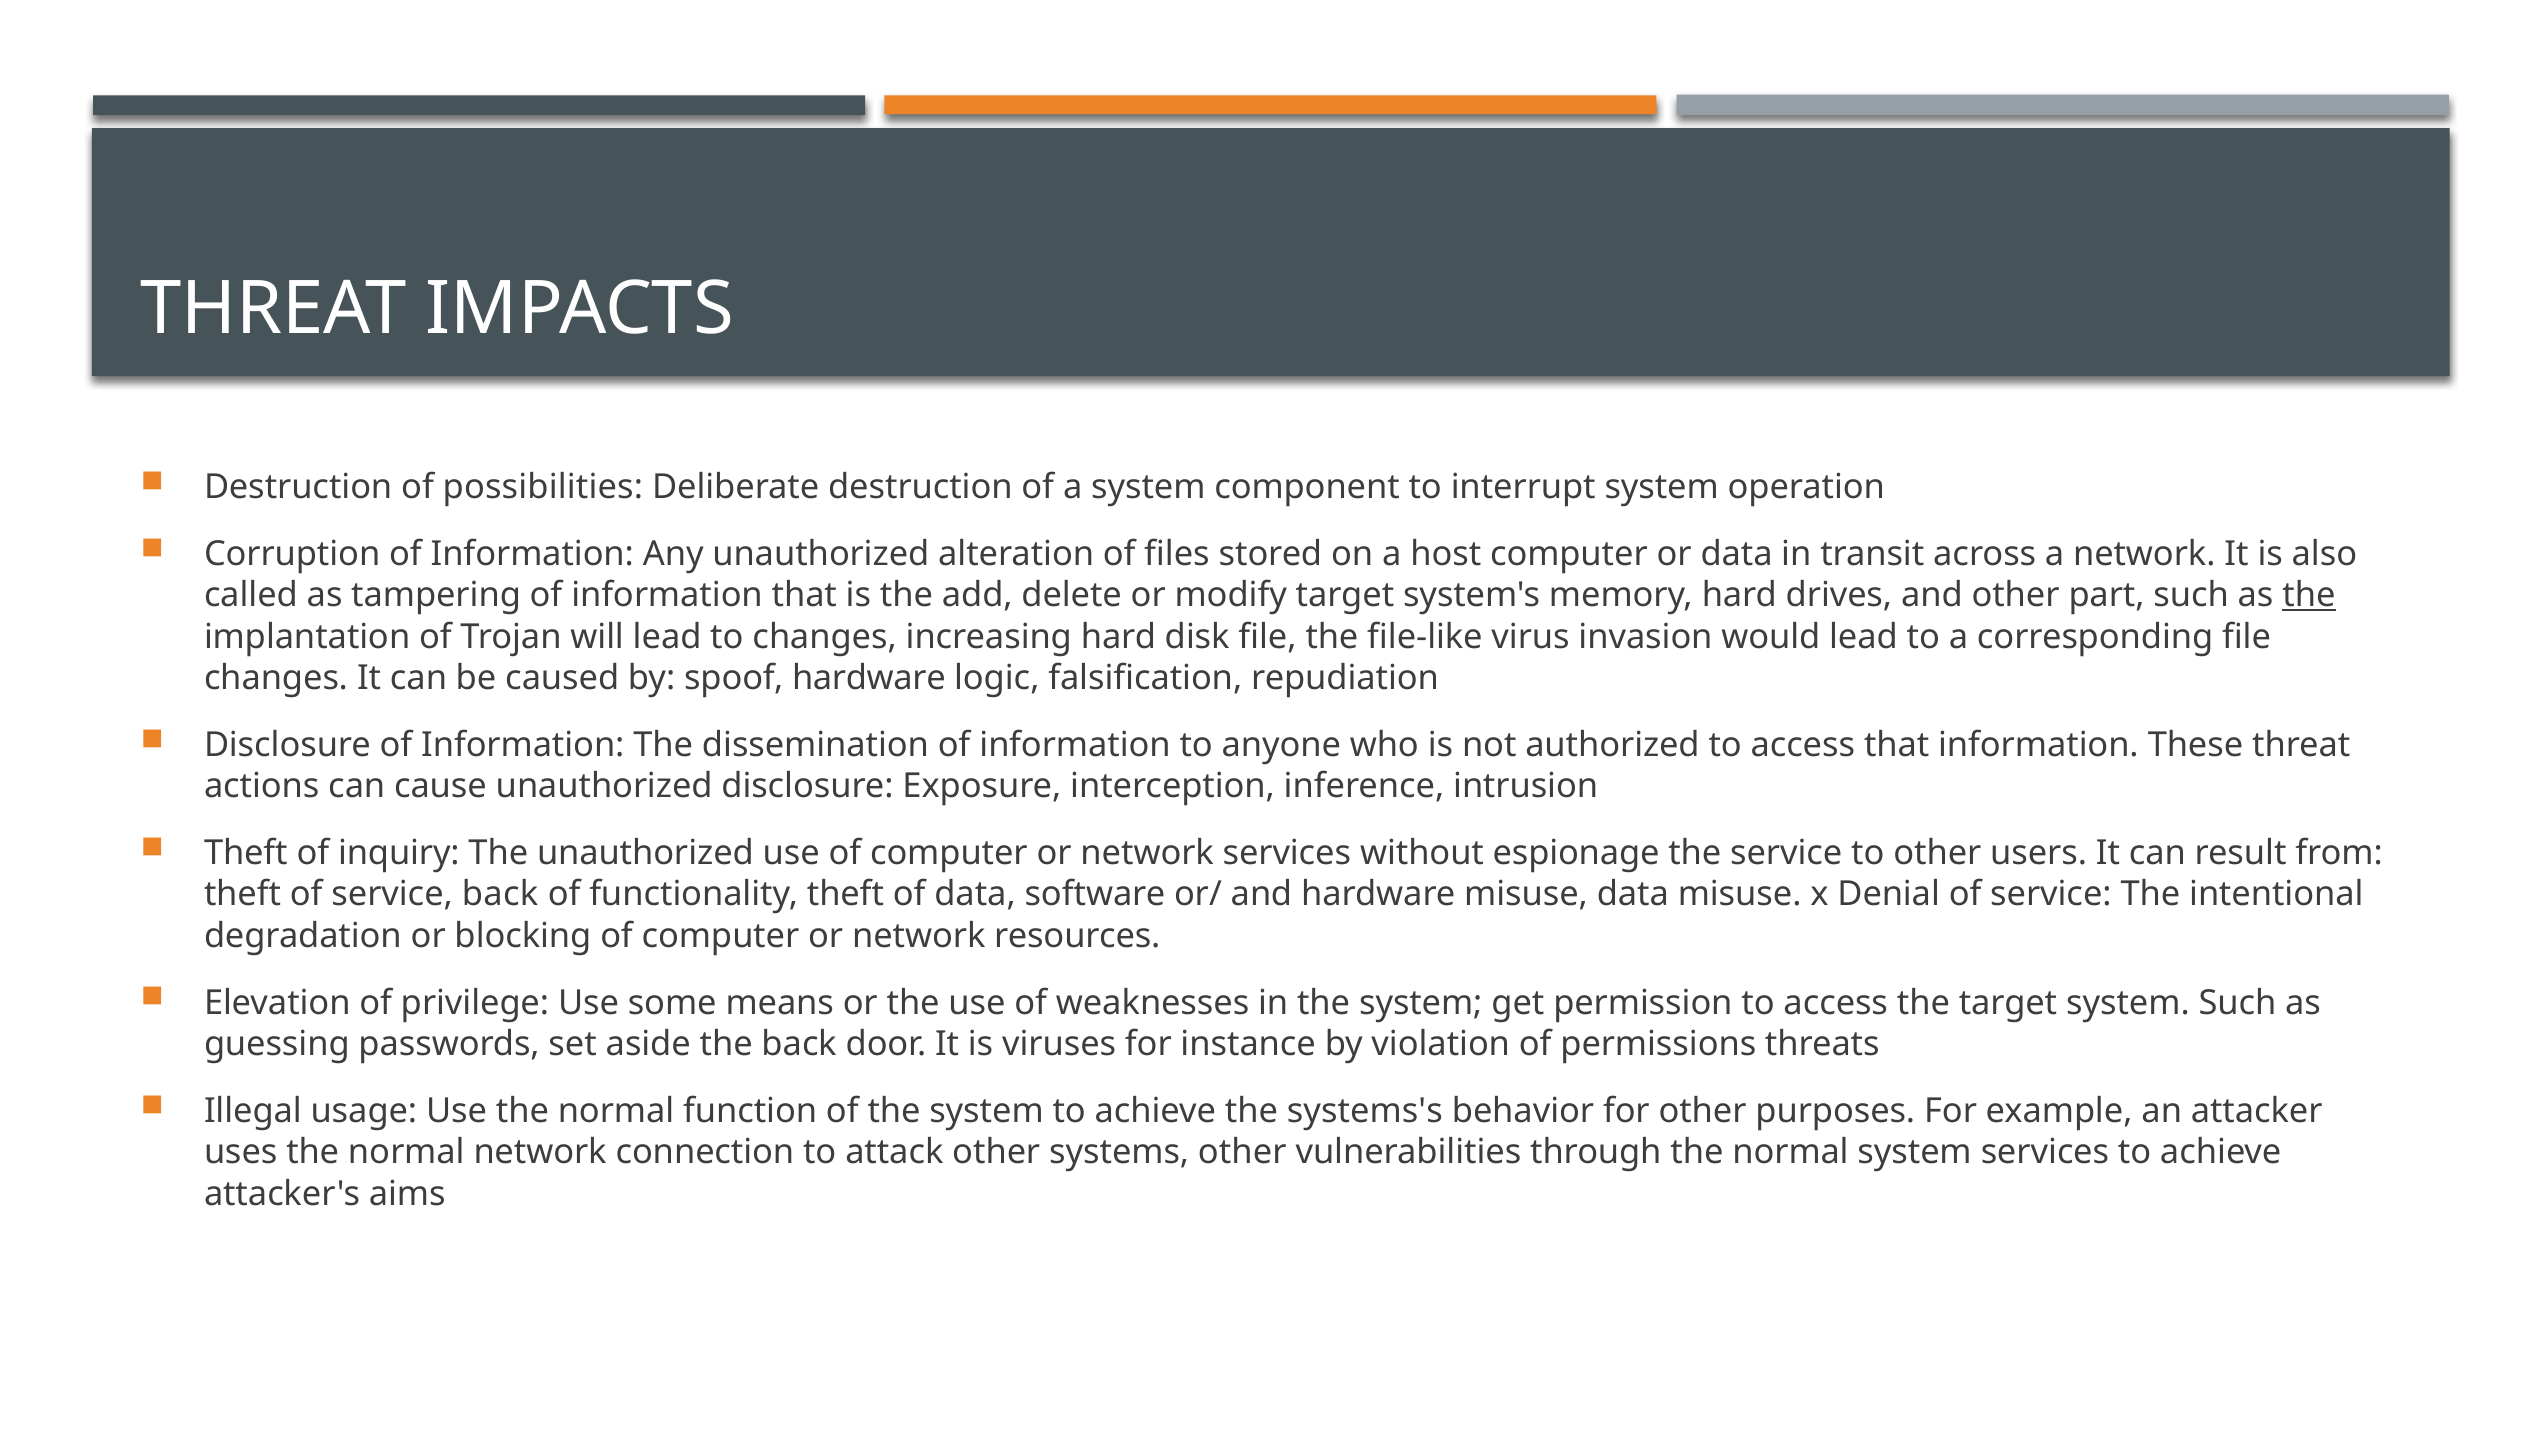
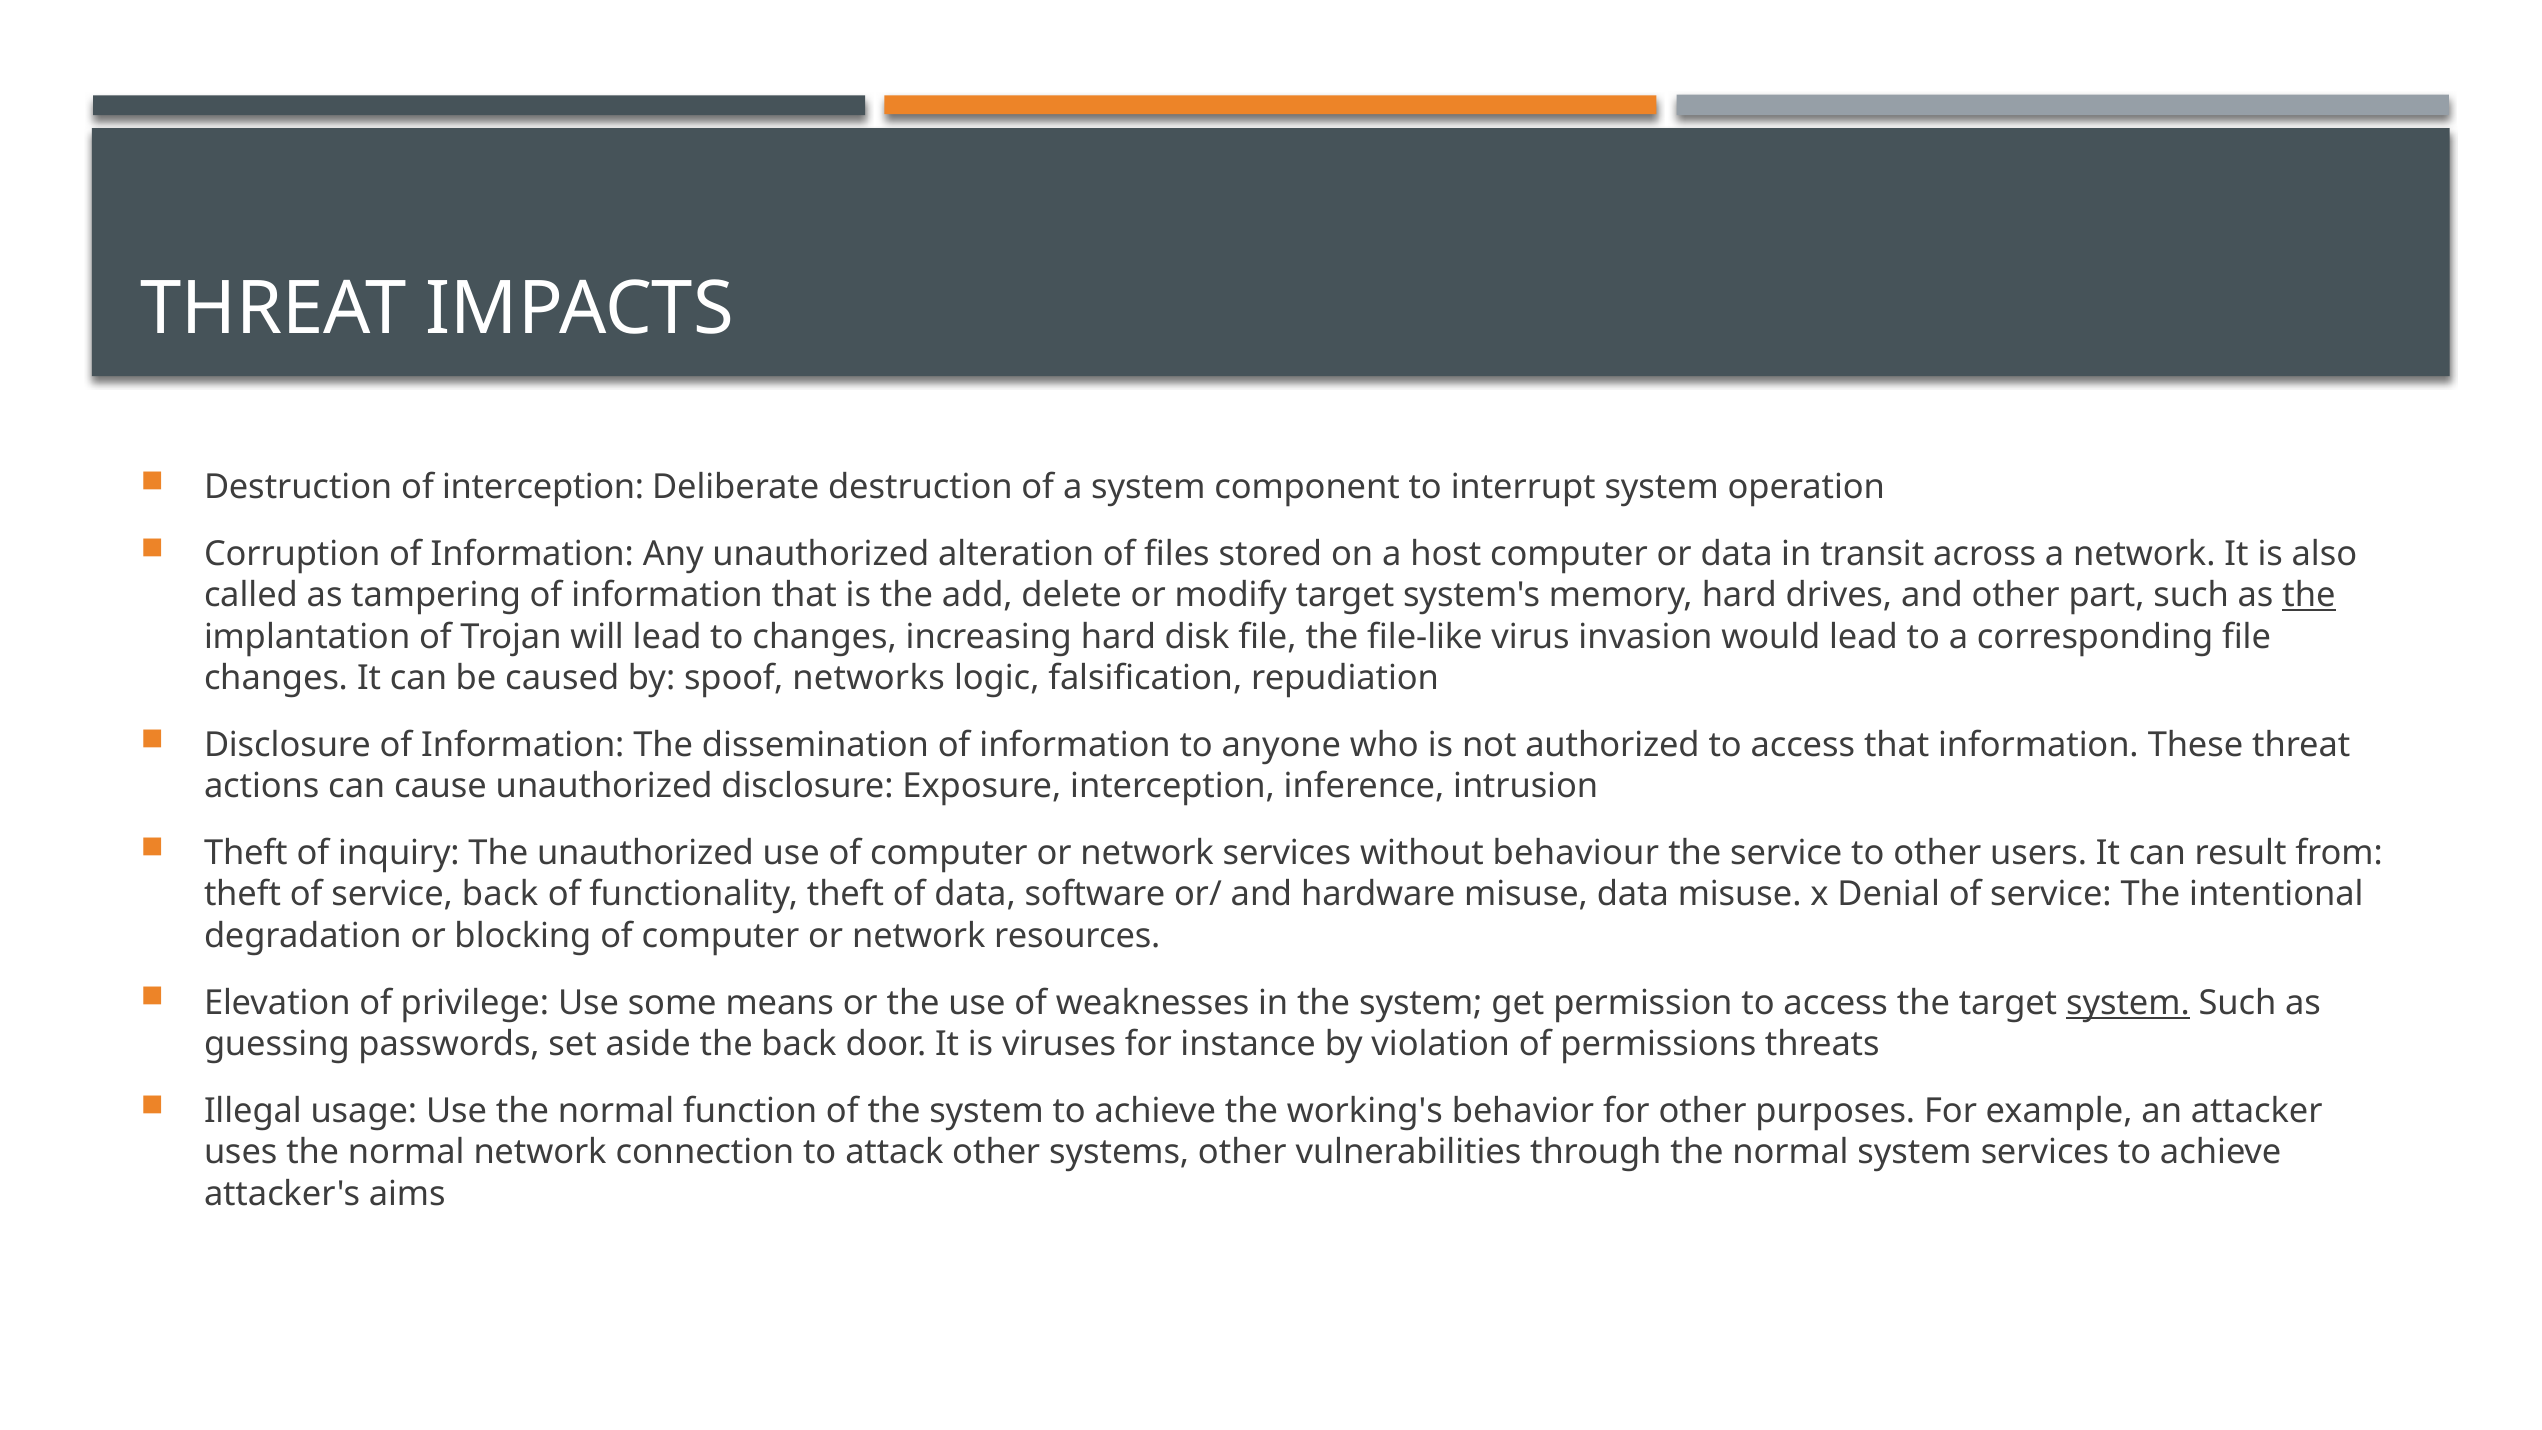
of possibilities: possibilities -> interception
spoof hardware: hardware -> networks
espionage: espionage -> behaviour
system at (2128, 1003) underline: none -> present
systems's: systems's -> working's
